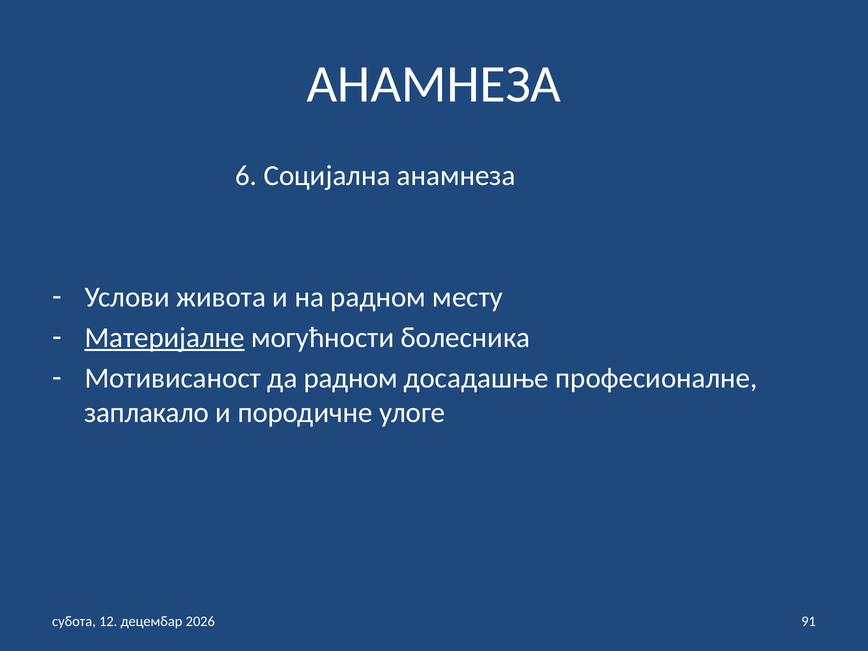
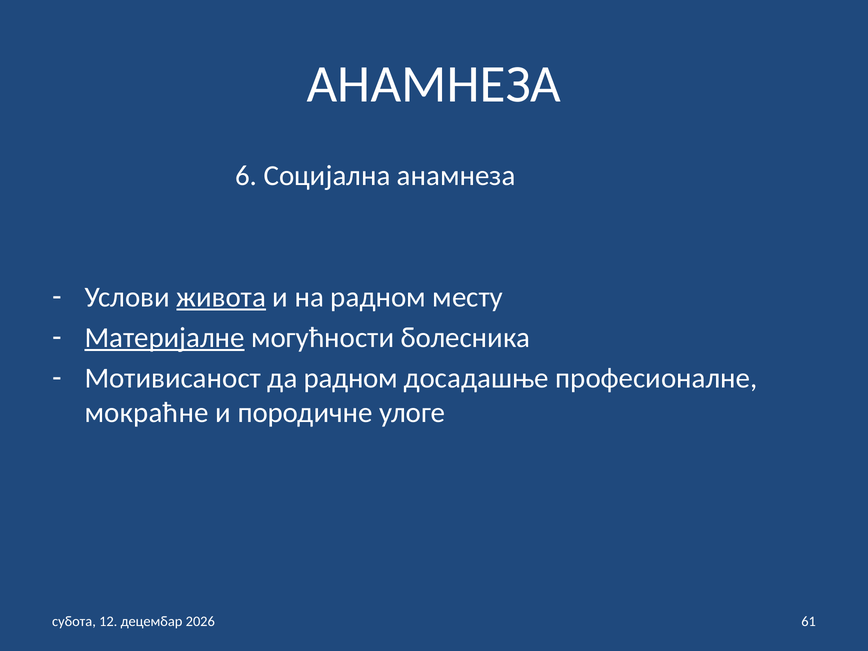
живота underline: none -> present
заплакало: заплакало -> мокраћне
91: 91 -> 61
